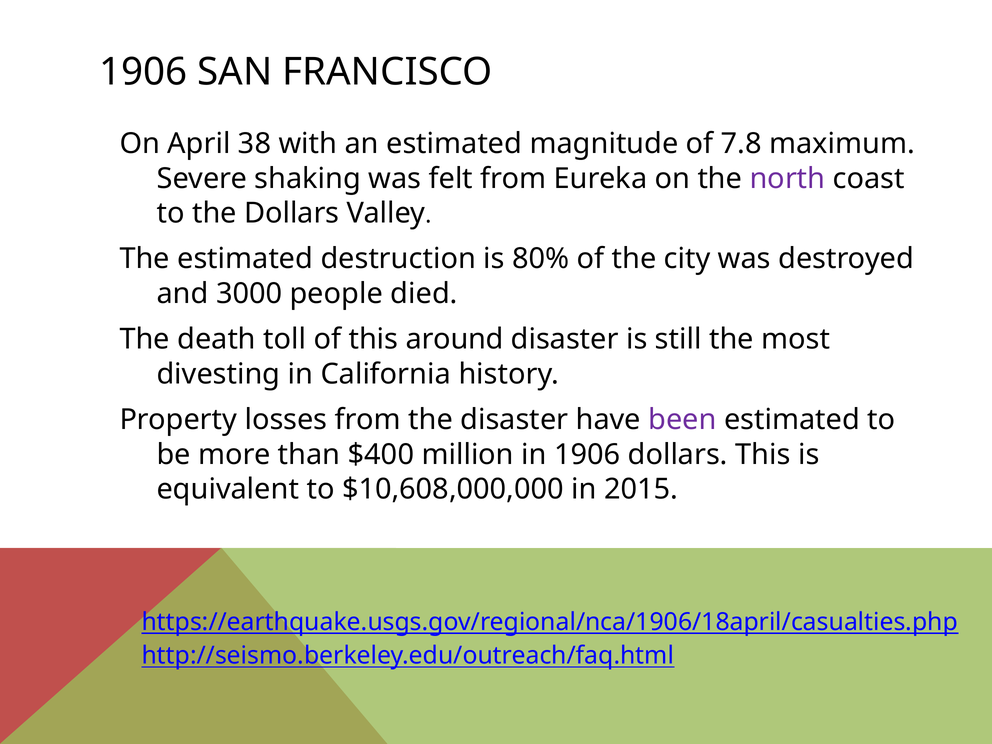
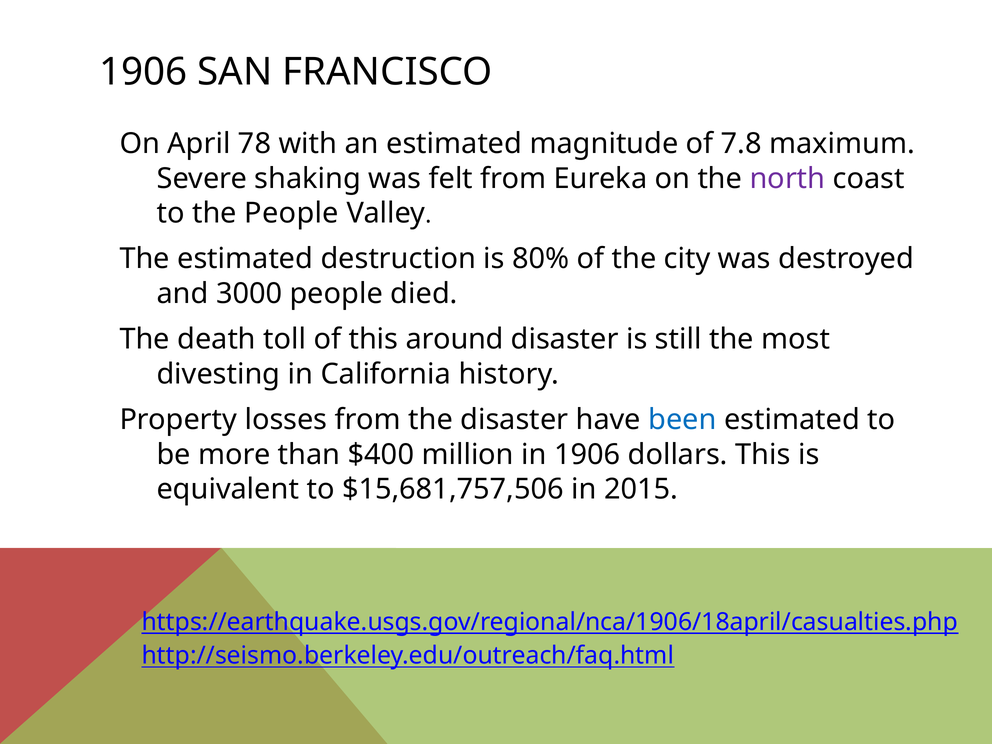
38: 38 -> 78
the Dollars: Dollars -> People
been colour: purple -> blue
$10,608,000,000: $10,608,000,000 -> $15,681,757,506
